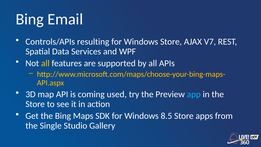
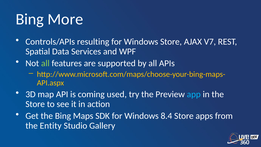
Email: Email -> More
all at (45, 63) colour: yellow -> light green
8.5: 8.5 -> 8.4
Single: Single -> Entity
